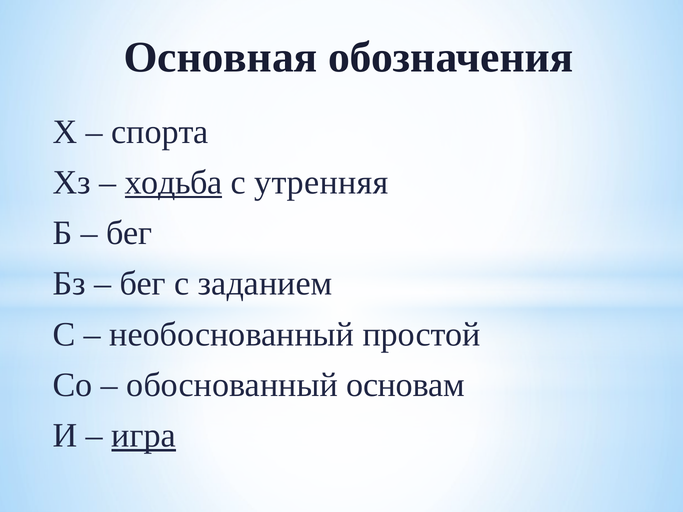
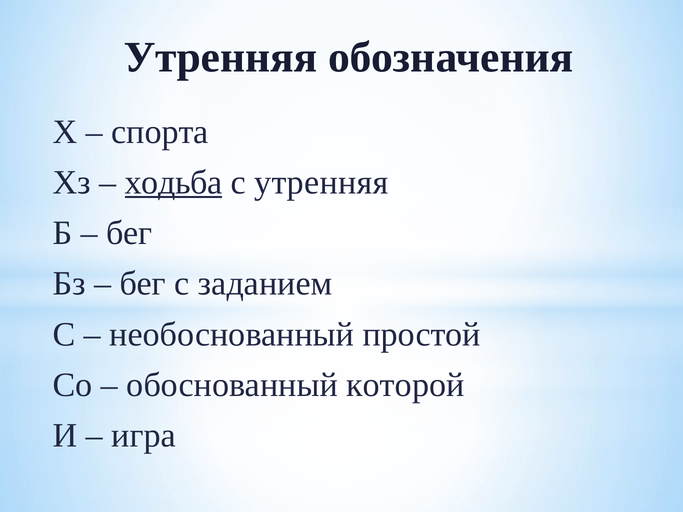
Основная at (220, 57): Основная -> Утренняя
основам: основам -> которой
игра underline: present -> none
